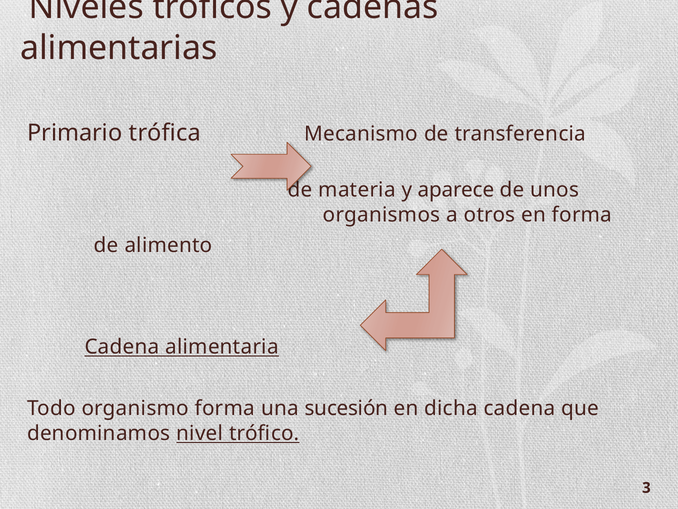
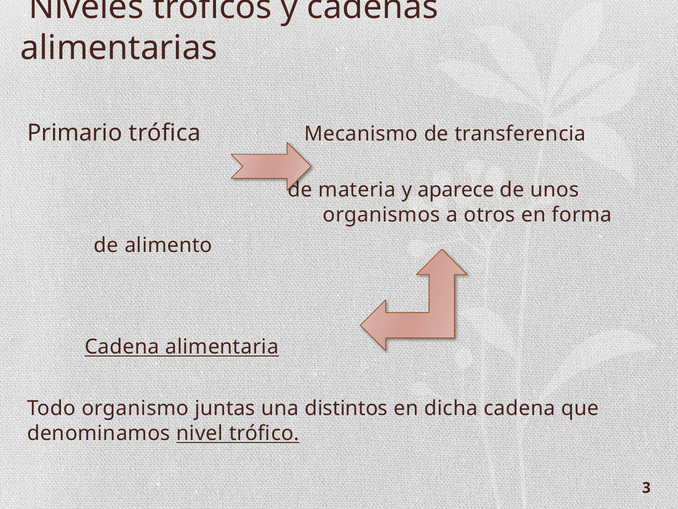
organismo forma: forma -> juntas
sucesión: sucesión -> distintos
